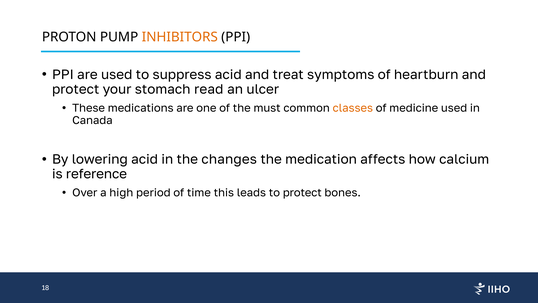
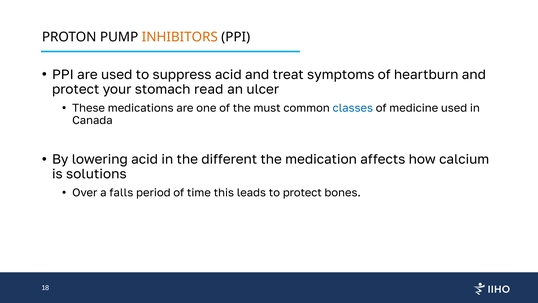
classes colour: orange -> blue
changes: changes -> different
reference: reference -> solutions
high: high -> falls
